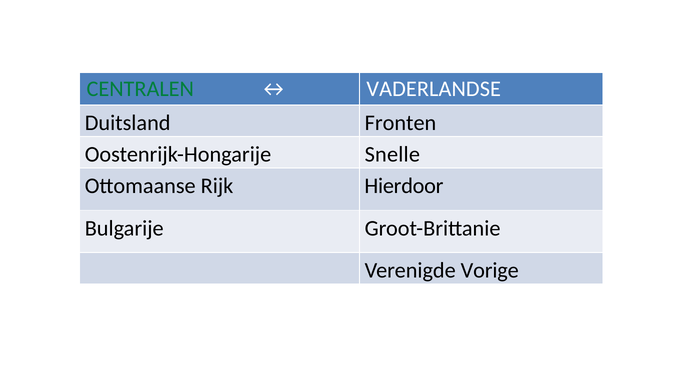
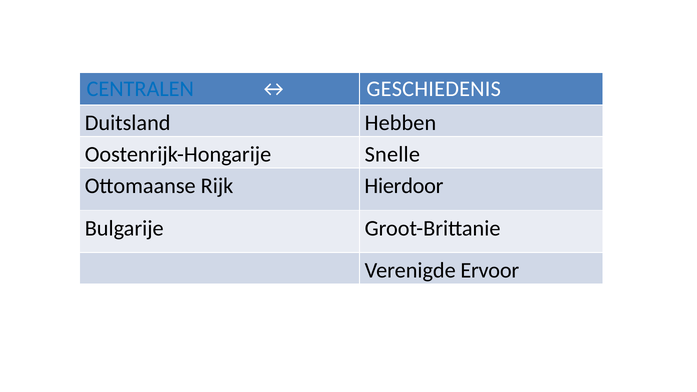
CENTRALEN colour: green -> blue
VADERLANDSE: VADERLANDSE -> GESCHIEDENIS
Fronten: Fronten -> Hebben
Vorige: Vorige -> Ervoor
